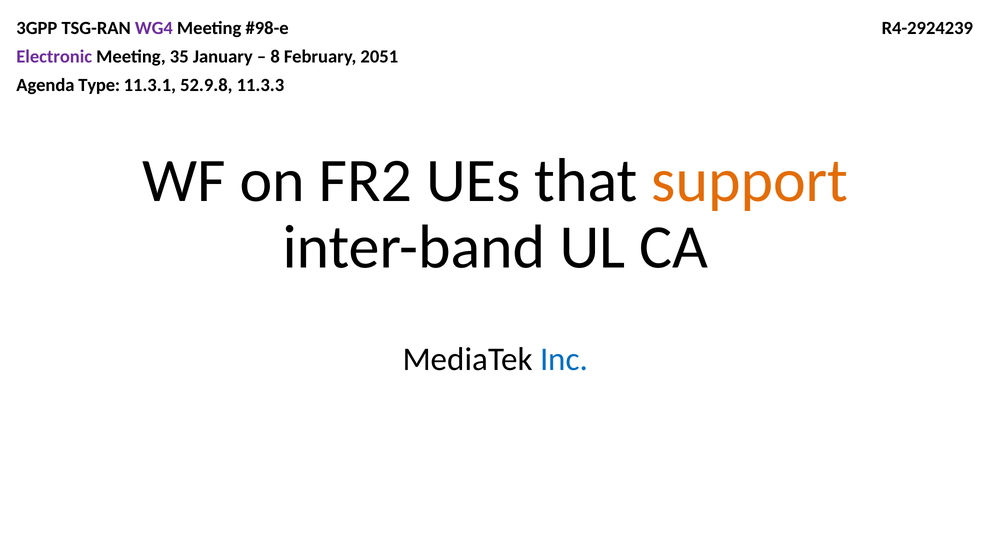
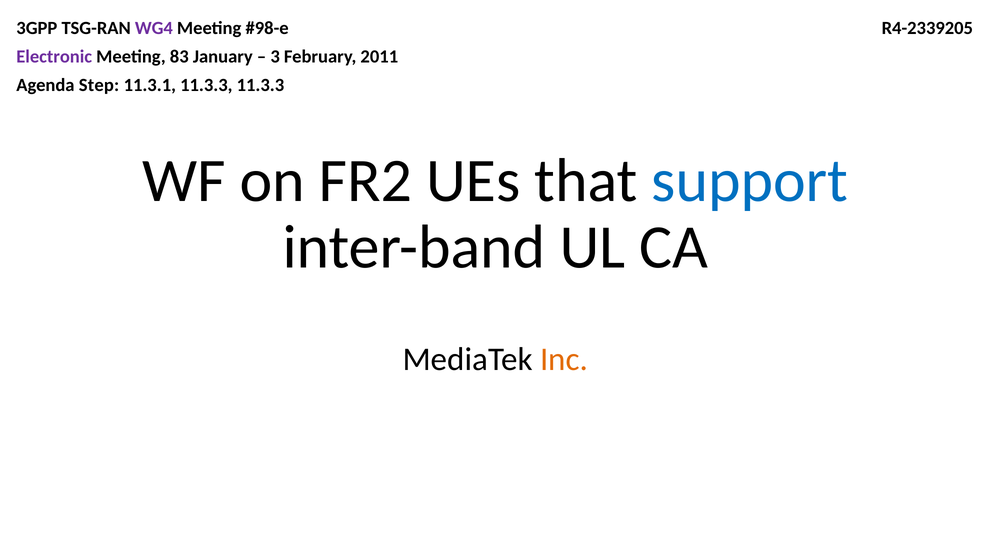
R4-2924239: R4-2924239 -> R4-2339205
35: 35 -> 83
8: 8 -> 3
2051: 2051 -> 2011
Type: Type -> Step
11.3.1 52.9.8: 52.9.8 -> 11.3.3
support colour: orange -> blue
Inc colour: blue -> orange
